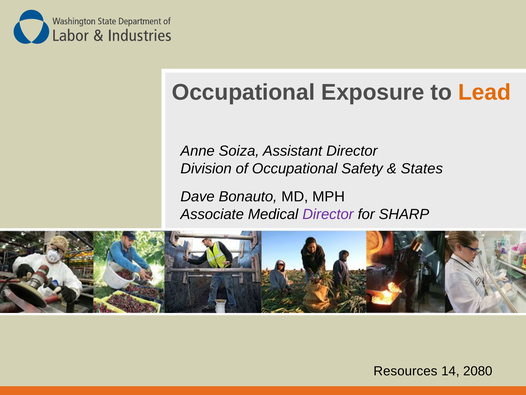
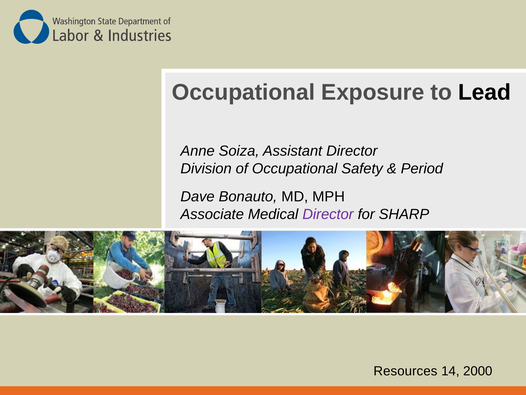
Lead colour: orange -> black
States: States -> Period
2080: 2080 -> 2000
